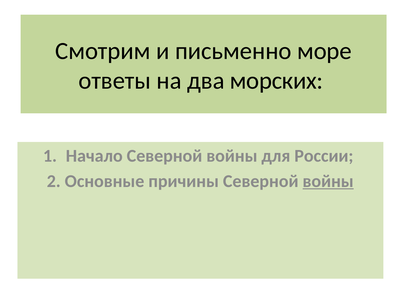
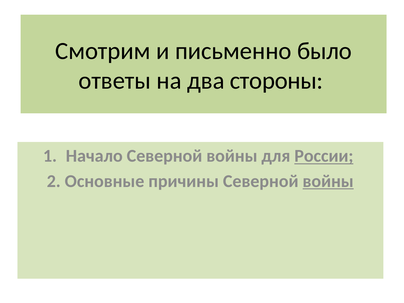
море: море -> было
морских: морских -> стороны
России underline: none -> present
